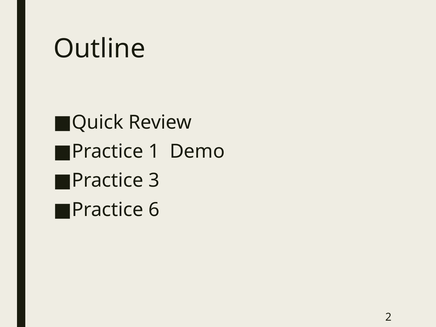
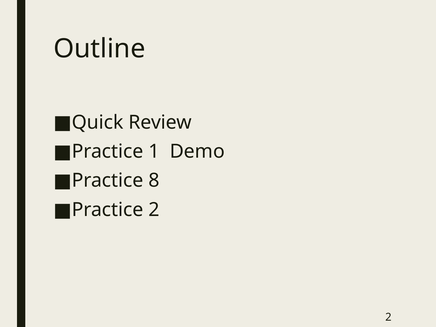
3: 3 -> 8
Practice 6: 6 -> 2
